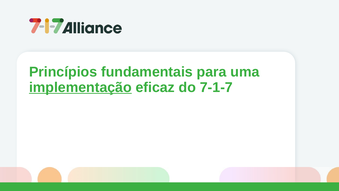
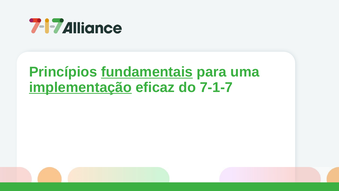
fundamentais underline: none -> present
